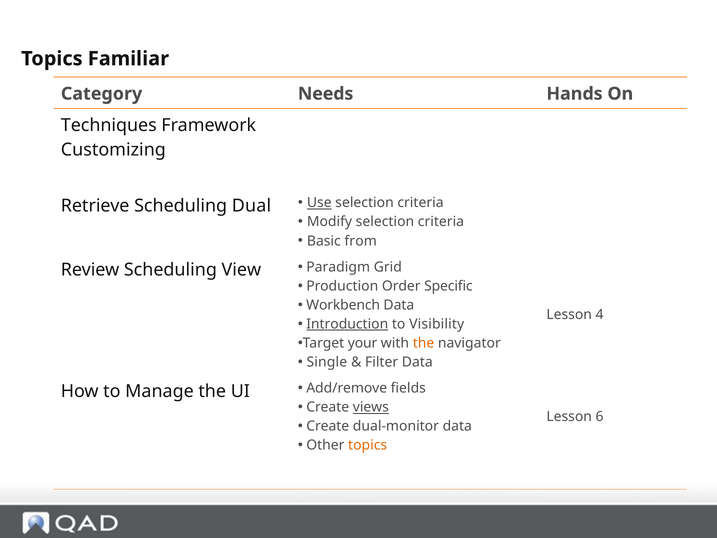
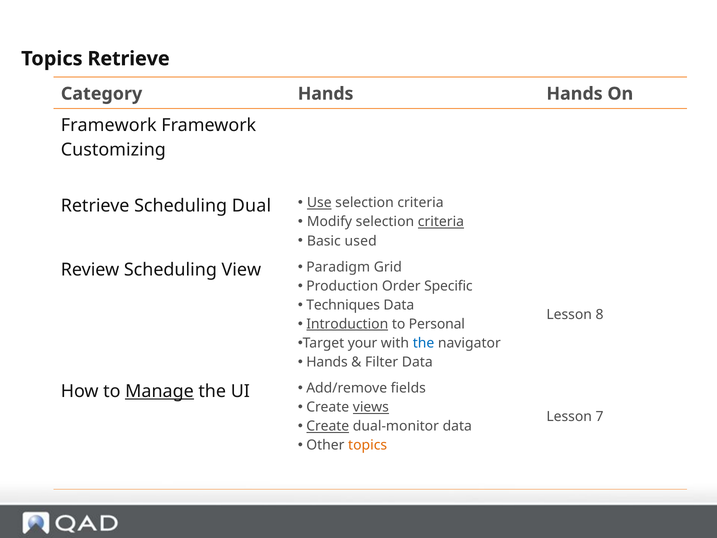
Topics Familiar: Familiar -> Retrieve
Category Needs: Needs -> Hands
Techniques at (109, 125): Techniques -> Framework
criteria at (441, 222) underline: none -> present
from: from -> used
Workbench: Workbench -> Techniques
4: 4 -> 8
Visibility: Visibility -> Personal
the at (424, 343) colour: orange -> blue
Single at (327, 362): Single -> Hands
Manage underline: none -> present
6: 6 -> 7
Create at (328, 426) underline: none -> present
